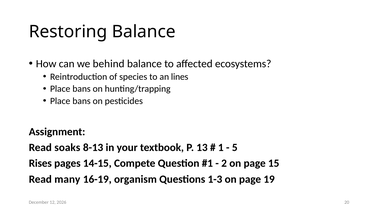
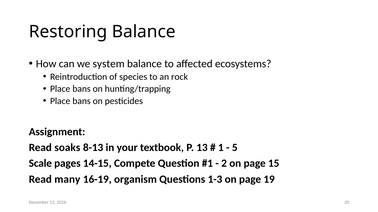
behind: behind -> system
lines: lines -> rock
Rises: Rises -> Scale
